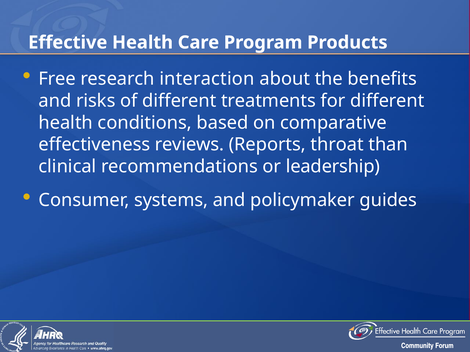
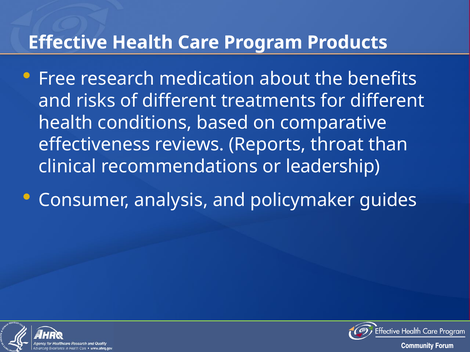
interaction: interaction -> medication
systems: systems -> analysis
